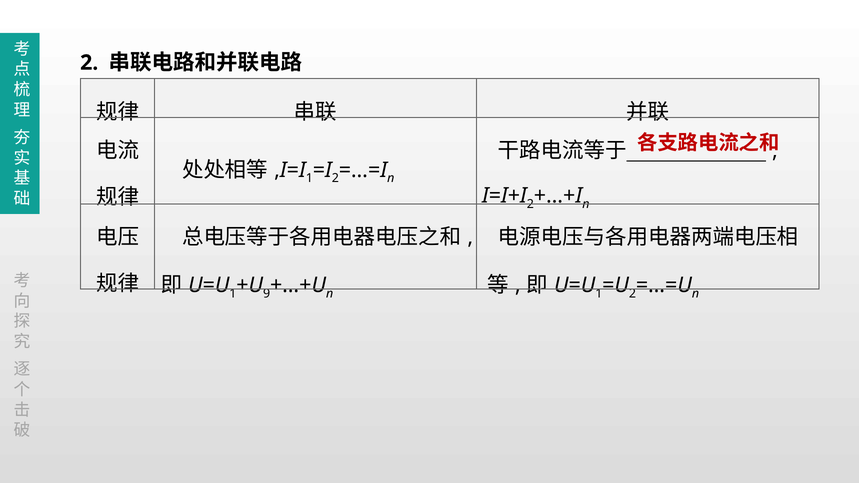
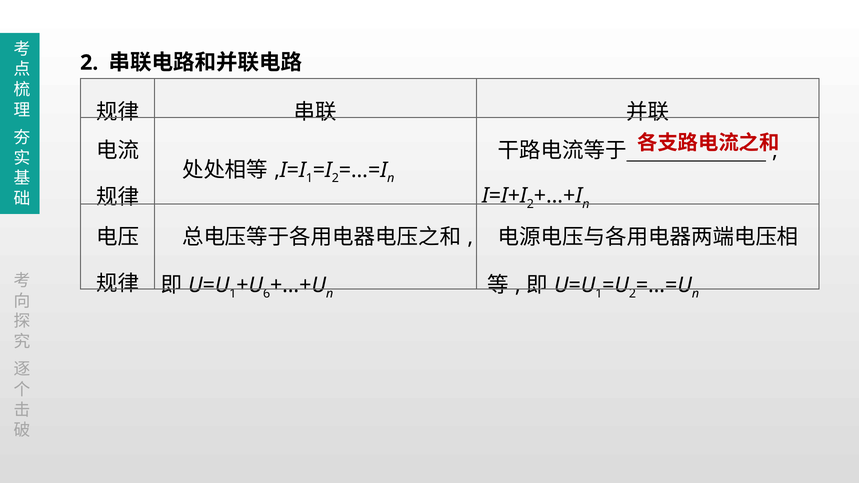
9: 9 -> 6
